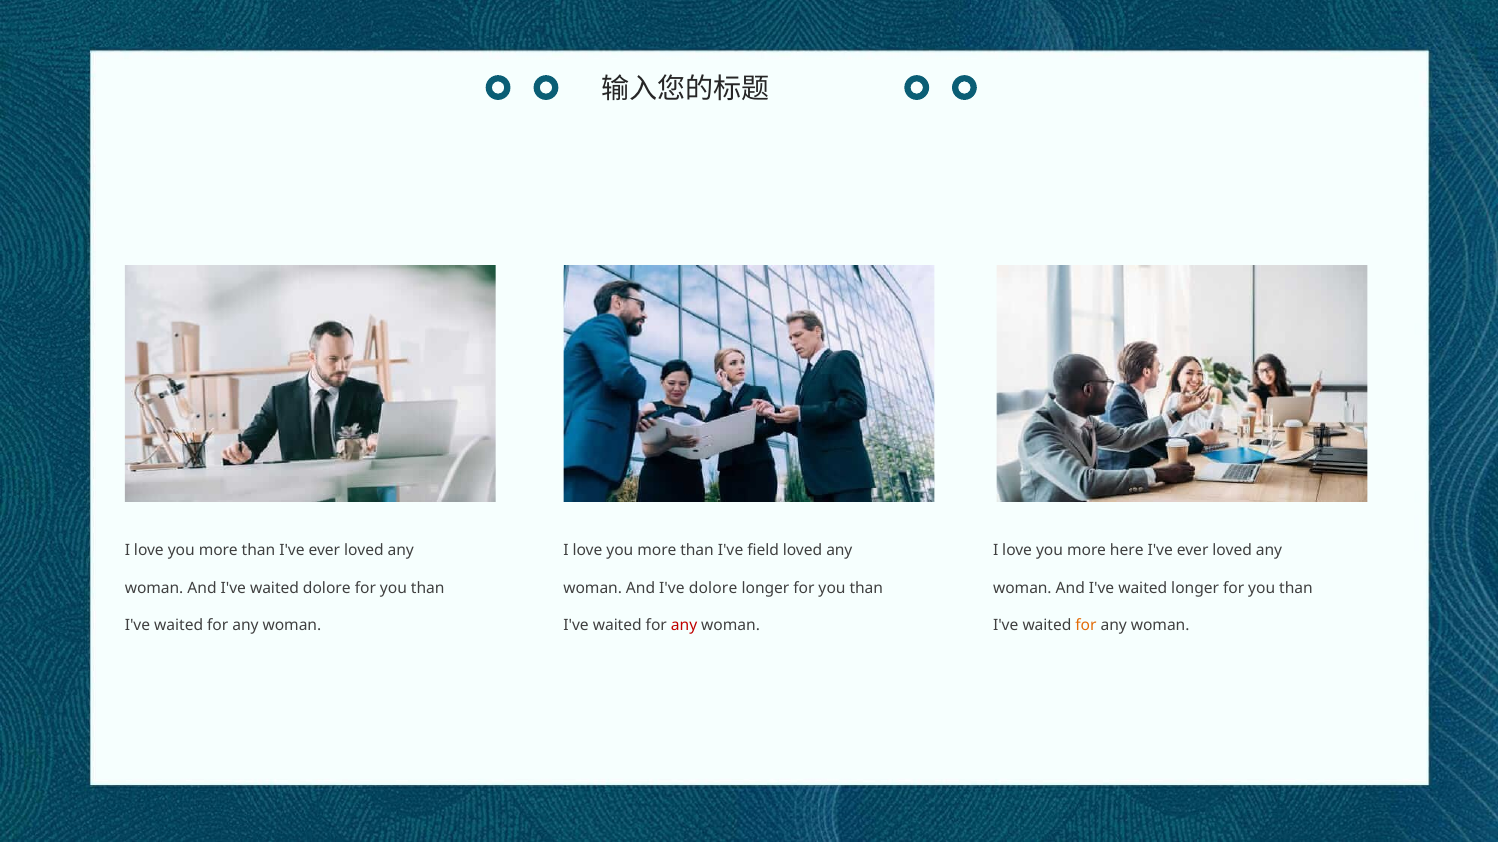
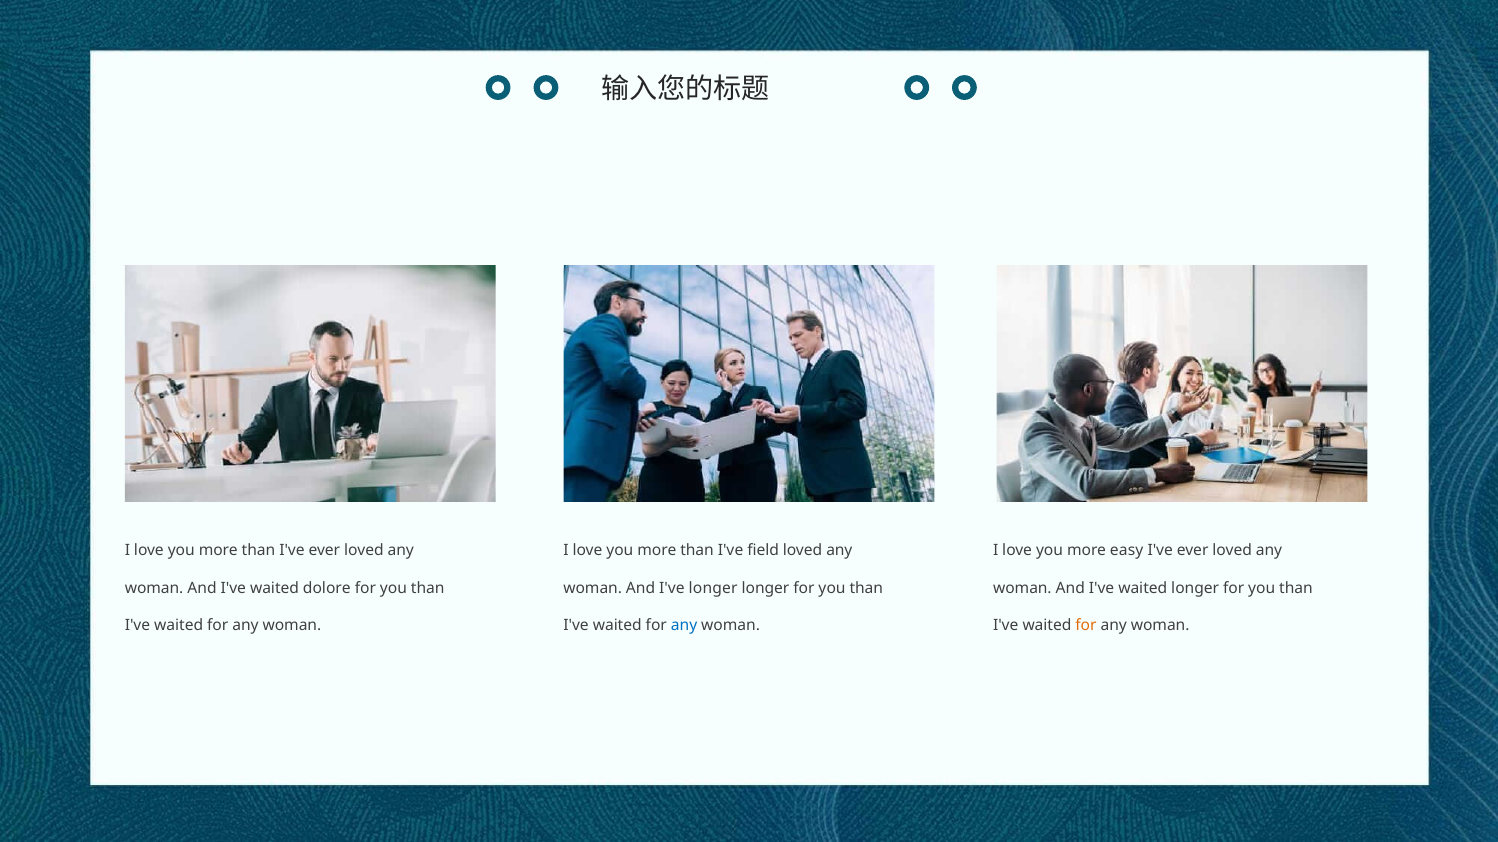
here: here -> easy
I've dolore: dolore -> longer
any at (684, 626) colour: red -> blue
